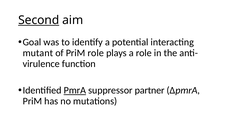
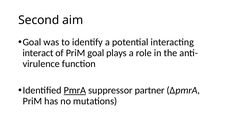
Second underline: present -> none
mutant: mutant -> interact
PriM role: role -> goal
